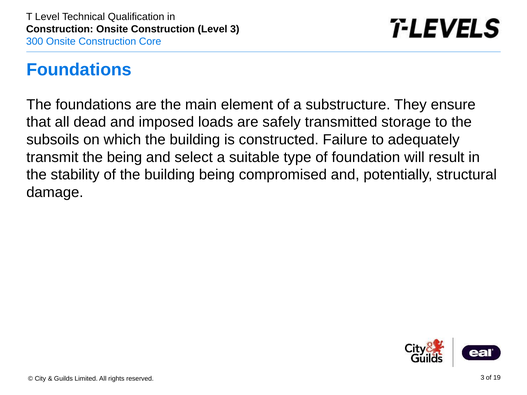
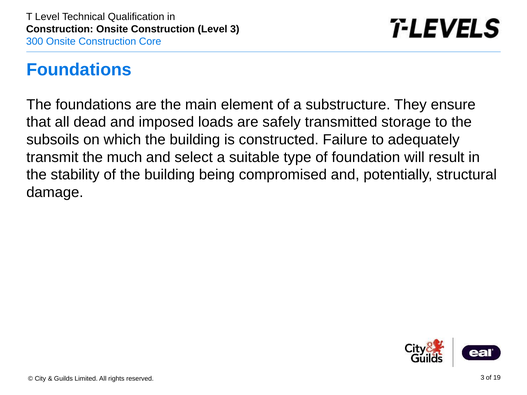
the being: being -> much
